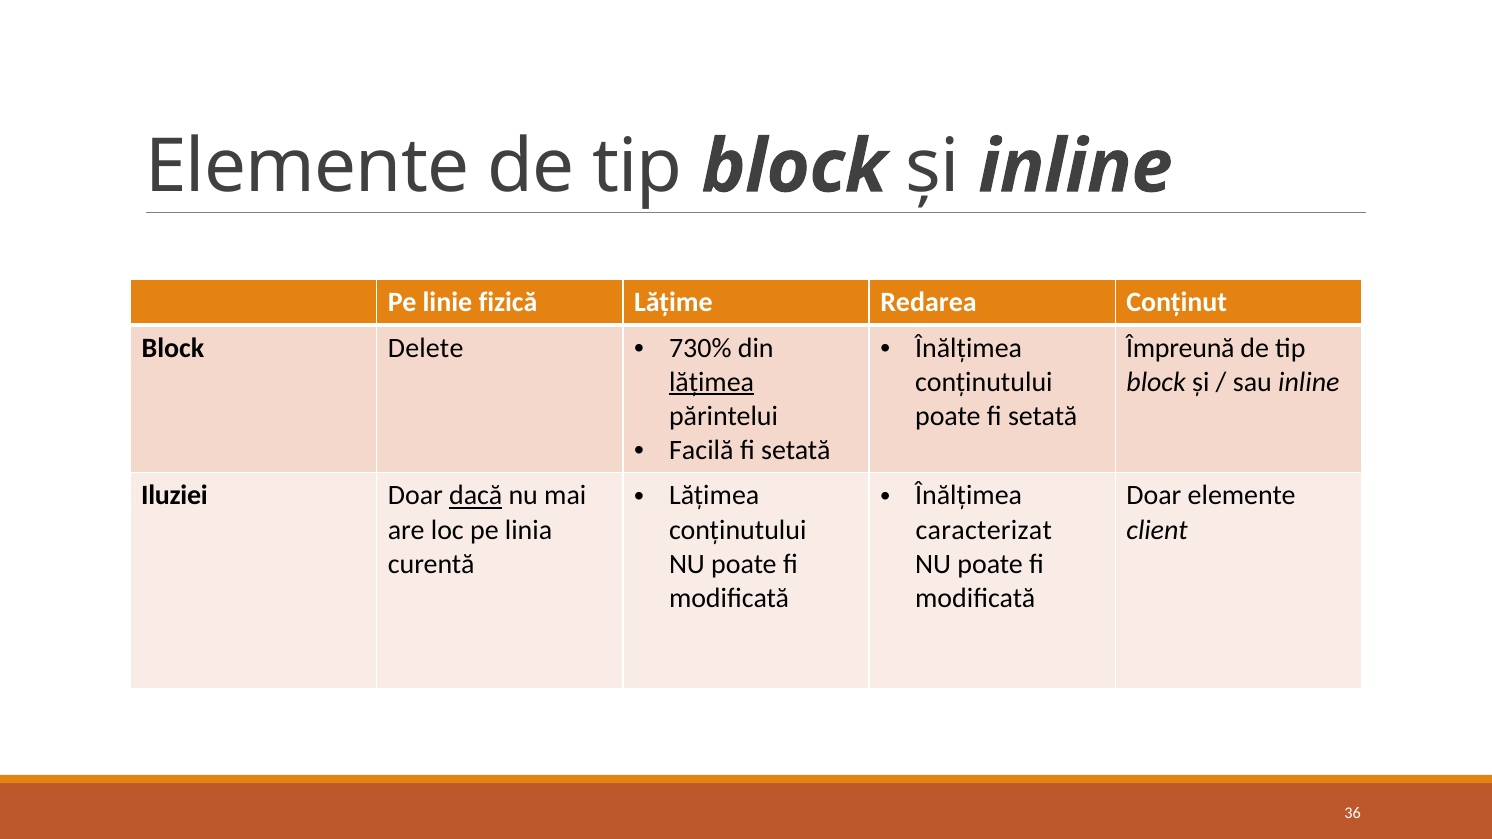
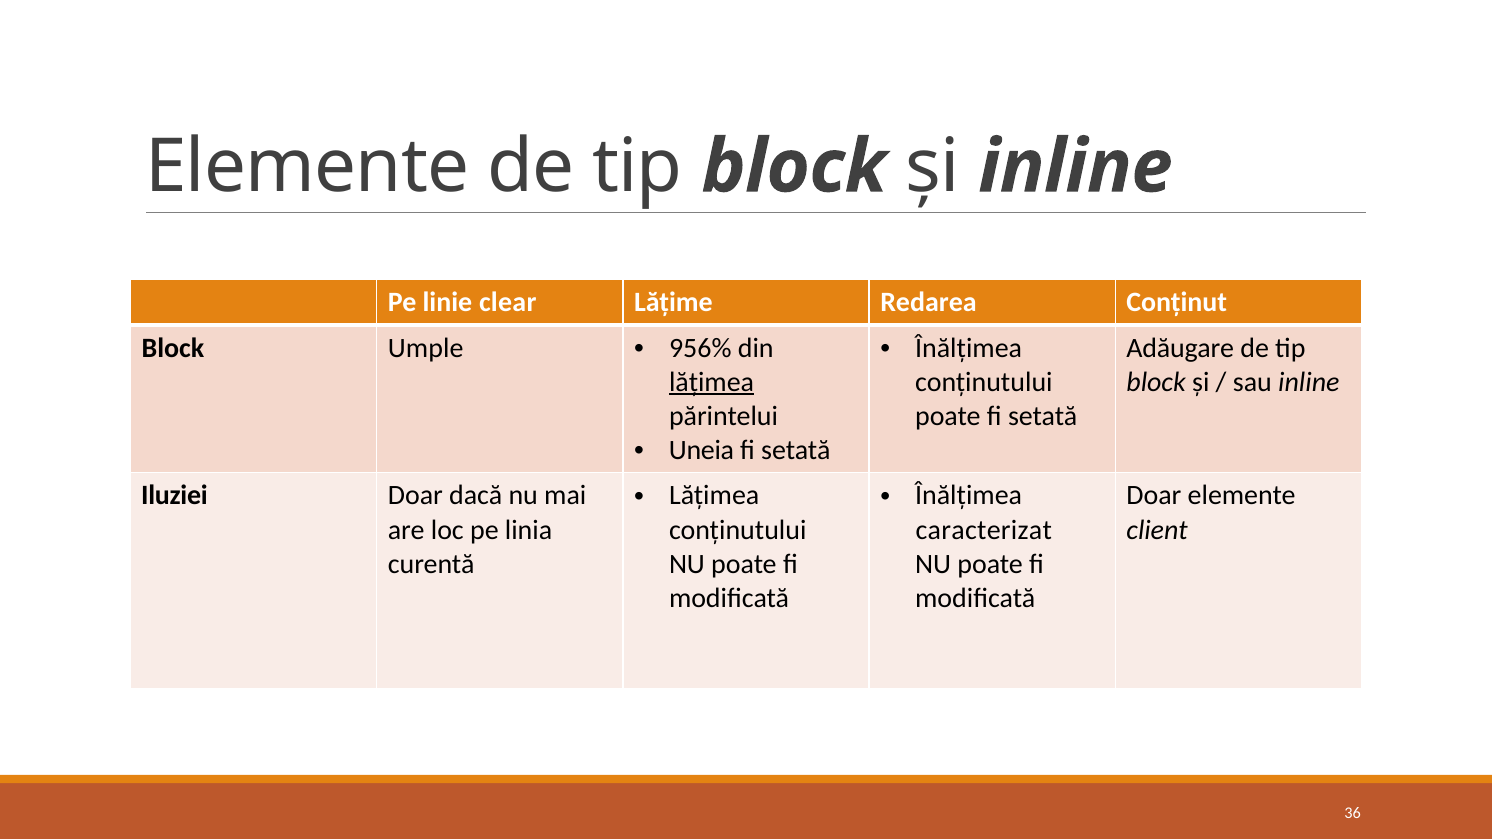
fizică: fizică -> clear
Delete: Delete -> Umple
730%: 730% -> 956%
Împreună: Împreună -> Adăugare
Facilă: Facilă -> Uneia
dacă underline: present -> none
